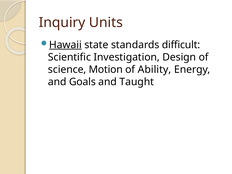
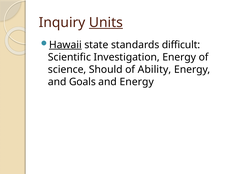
Units underline: none -> present
Investigation Design: Design -> Energy
Motion: Motion -> Should
and Taught: Taught -> Energy
